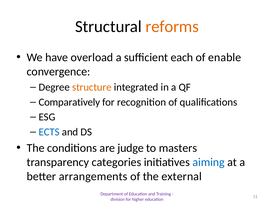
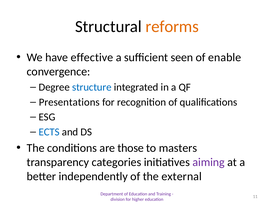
overload: overload -> effective
each: each -> seen
structure colour: orange -> blue
Comparatively: Comparatively -> Presentations
judge: judge -> those
aiming colour: blue -> purple
arrangements: arrangements -> independently
